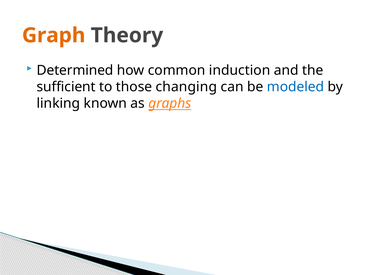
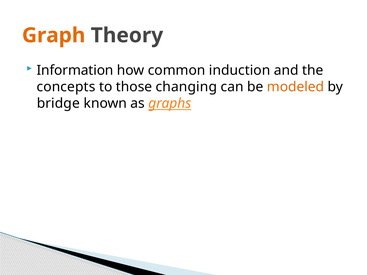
Determined: Determined -> Information
sufficient: sufficient -> concepts
modeled colour: blue -> orange
linking: linking -> bridge
